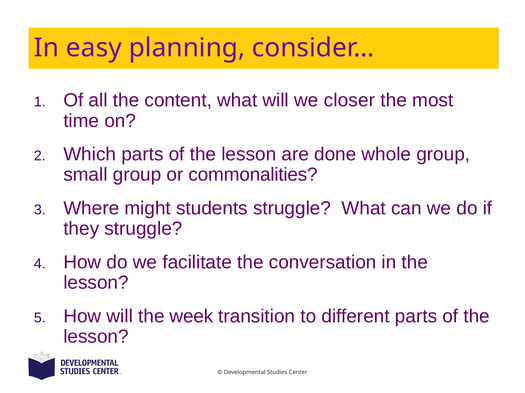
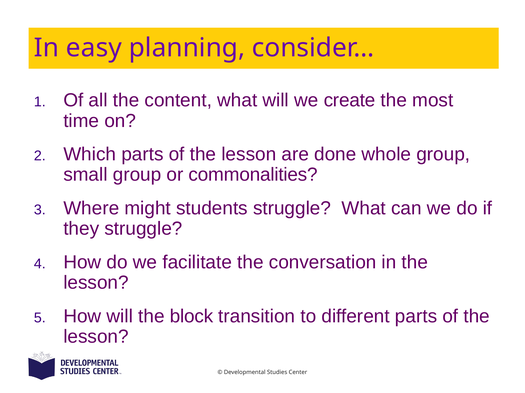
closer: closer -> create
week: week -> block
